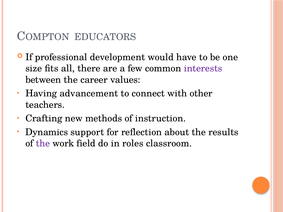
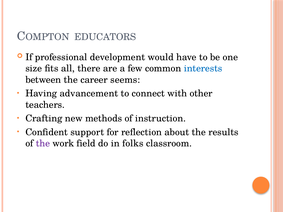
interests colour: purple -> blue
values: values -> seems
Dynamics: Dynamics -> Confident
roles: roles -> folks
